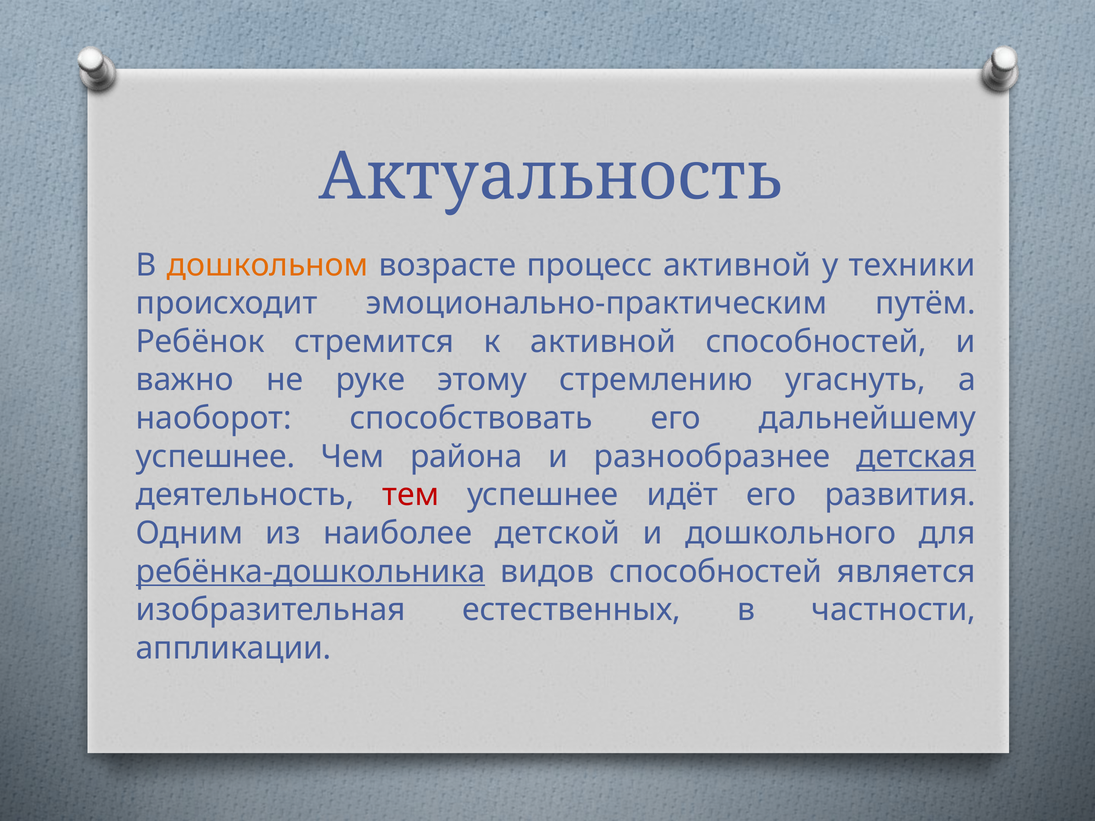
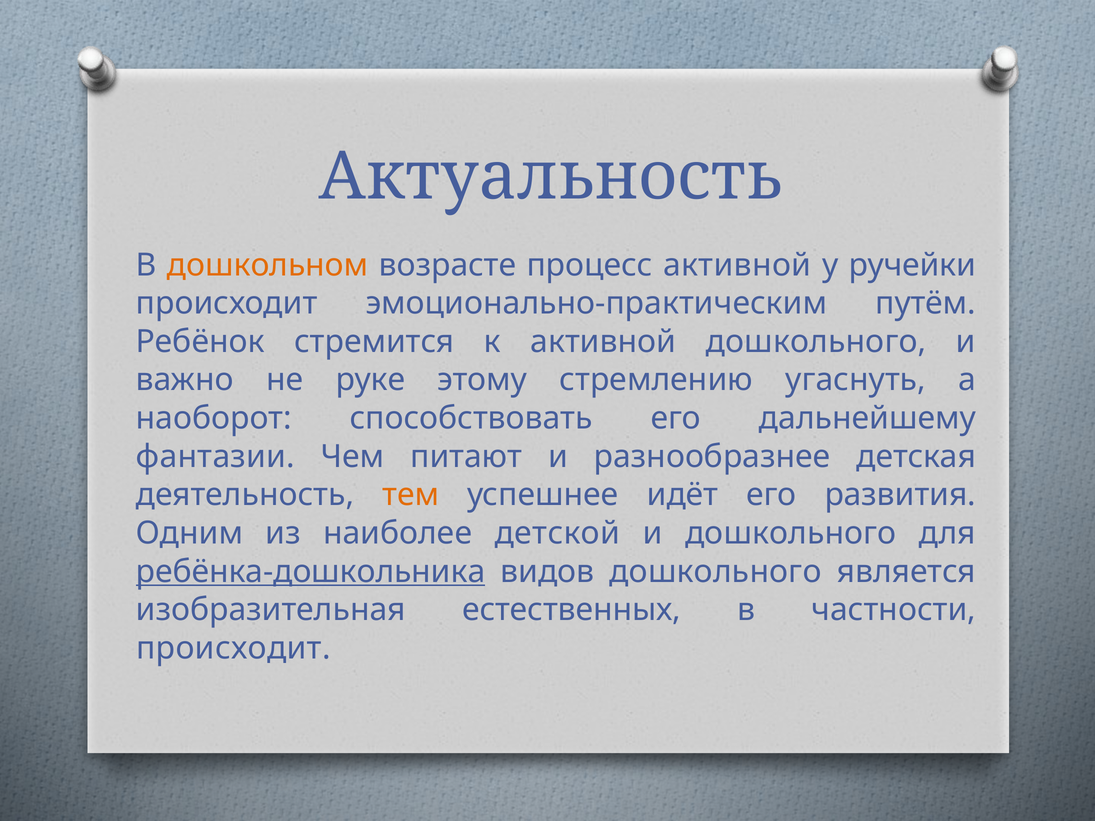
техники: техники -> ручейки
активной способностей: способностей -> дошкольного
успешнее at (216, 457): успешнее -> фантазии
района: района -> питают
детская underline: present -> none
тем colour: red -> orange
видов способностей: способностей -> дошкольного
аппликации at (234, 648): аппликации -> происходит
